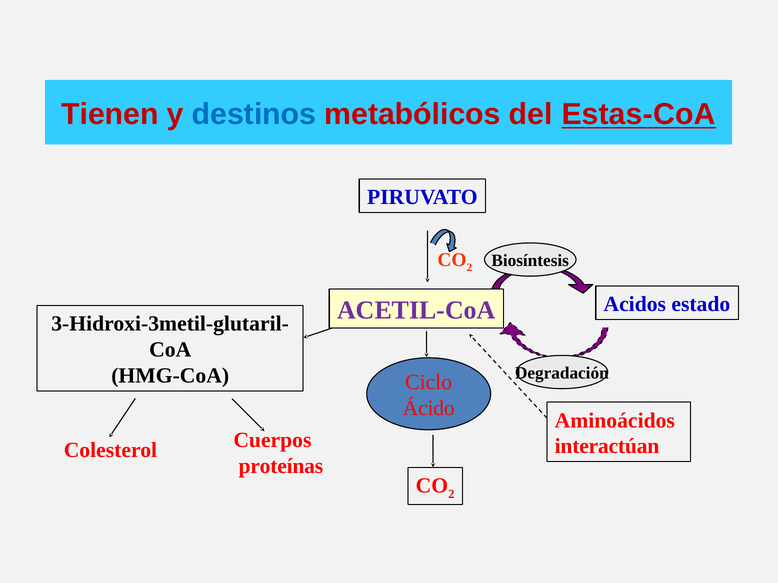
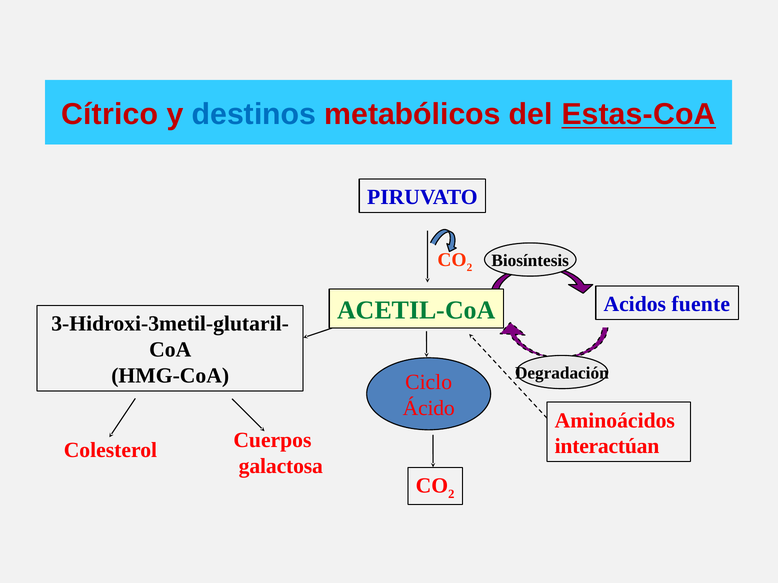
Tienen: Tienen -> Cítrico
estado: estado -> fuente
ACETIL-CoA colour: purple -> green
proteínas: proteínas -> galactosa
